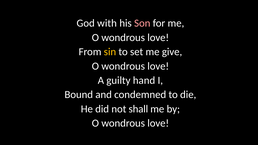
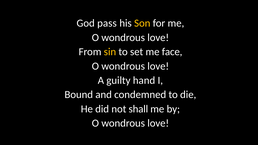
with: with -> pass
Son colour: pink -> yellow
give: give -> face
